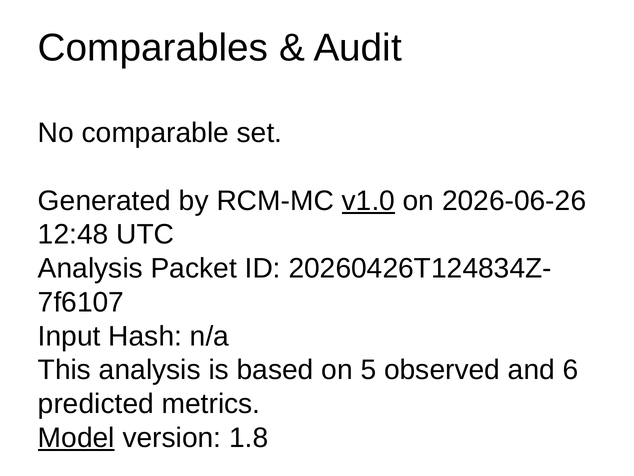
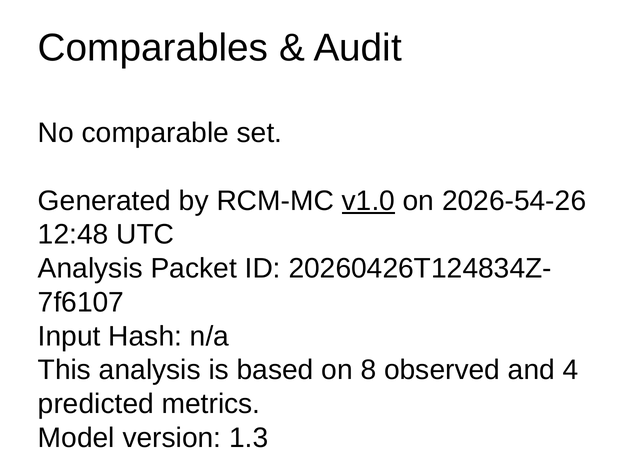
2026-06-26: 2026-06-26 -> 2026-54-26
5: 5 -> 8
6: 6 -> 4
Model underline: present -> none
1.8: 1.8 -> 1.3
